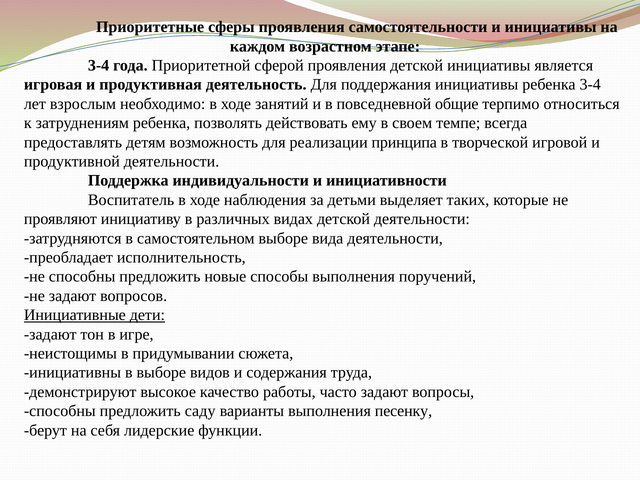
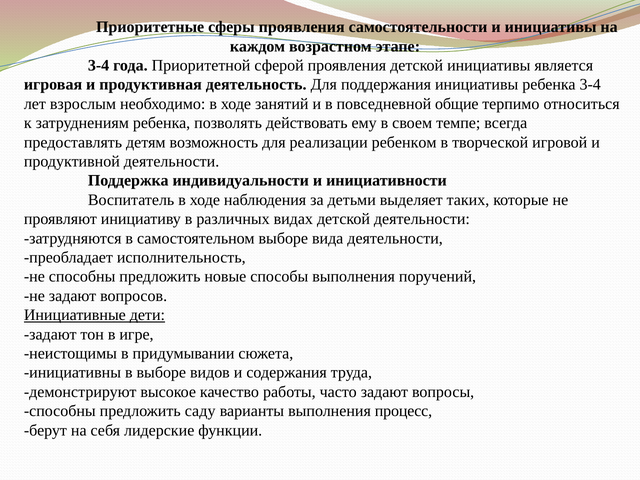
принципа: принципа -> ребенком
песенку: песенку -> процесс
